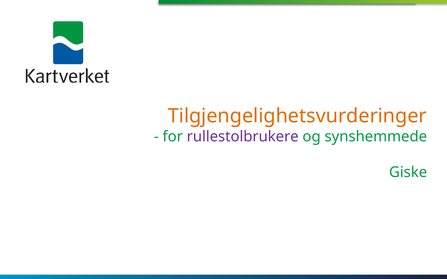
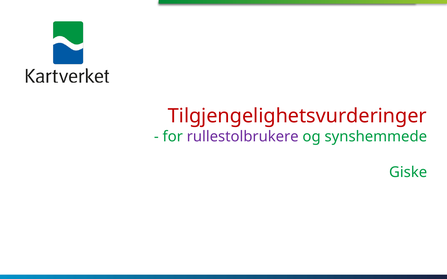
Tilgjengelighetsvurderinger colour: orange -> red
